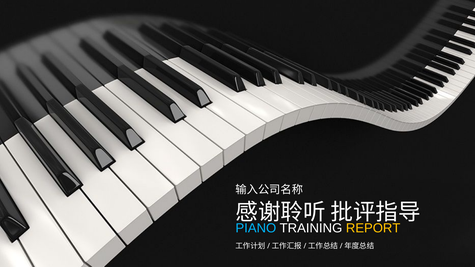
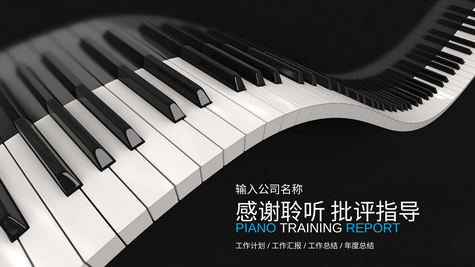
REPORT colour: yellow -> light blue
